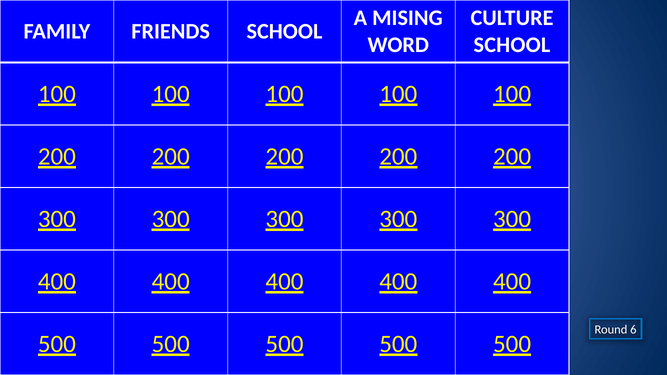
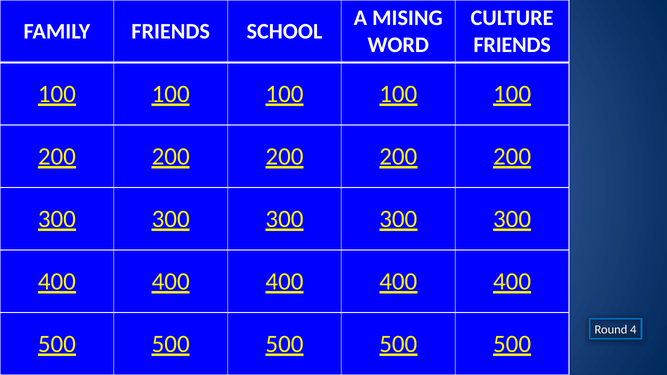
SCHOOL at (512, 45): SCHOOL -> FRIENDS
6: 6 -> 4
